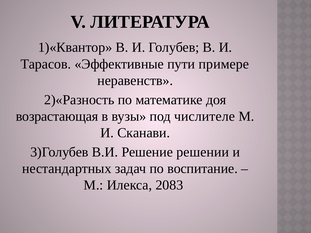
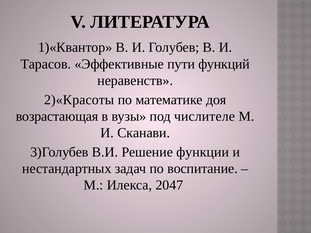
примере: примере -> функций
2)«Разность: 2)«Разность -> 2)«Красоты
решении: решении -> функции
2083: 2083 -> 2047
